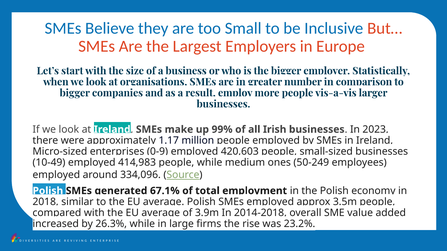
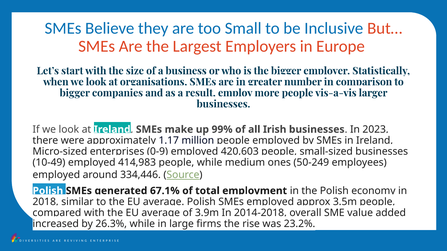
334,096: 334,096 -> 334,446
